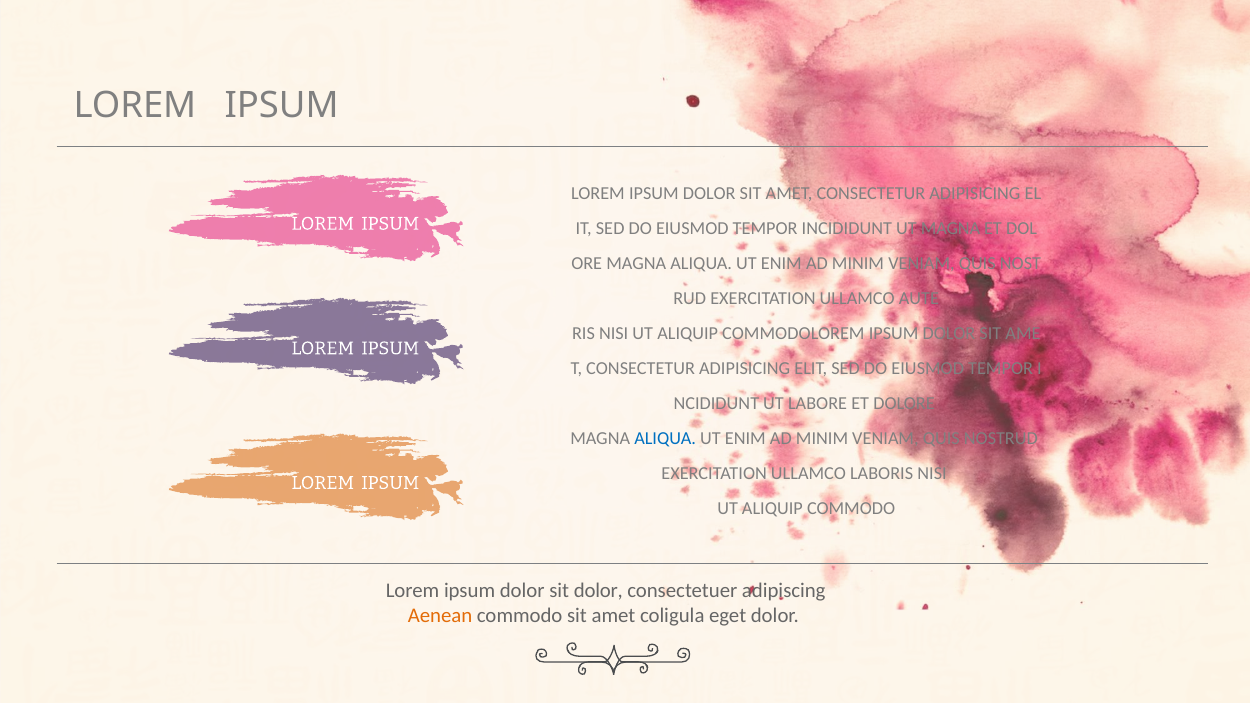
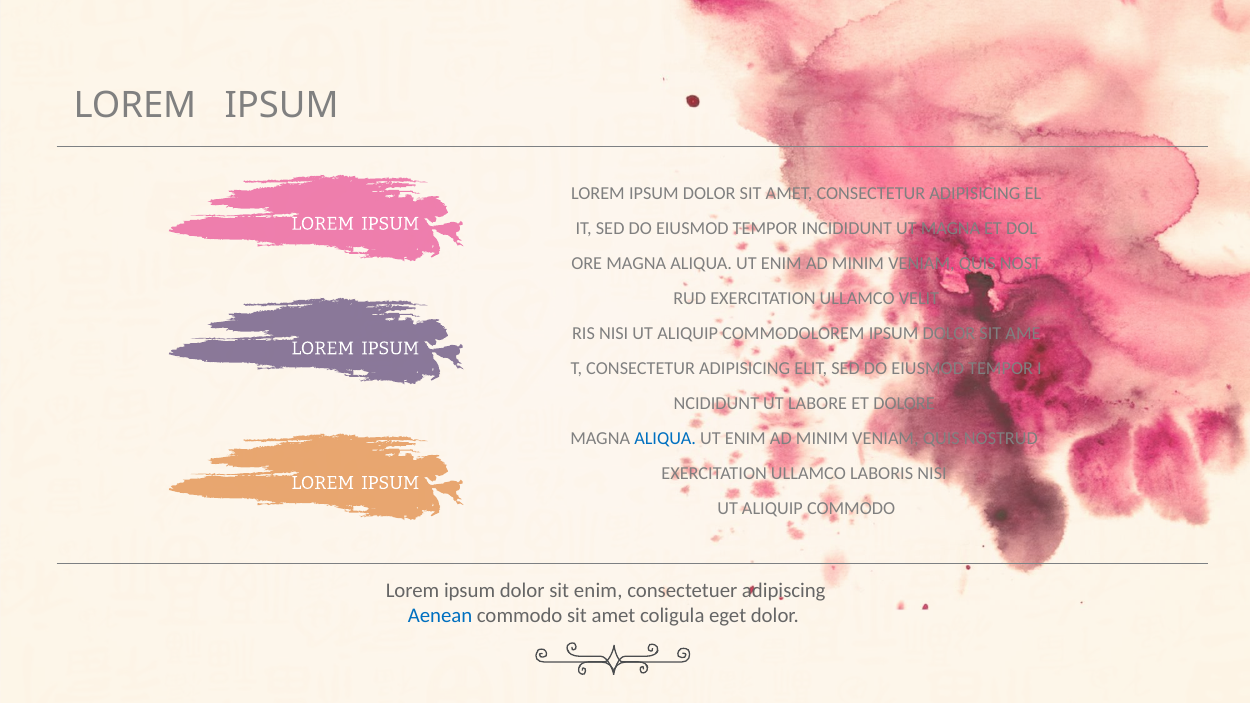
AUTE: AUTE -> VELIT
sit dolor: dolor -> enim
Aenean colour: orange -> blue
